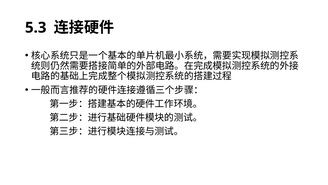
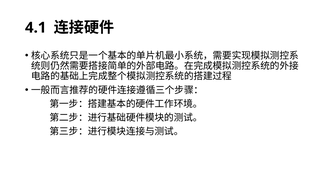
5.3: 5.3 -> 4.1
